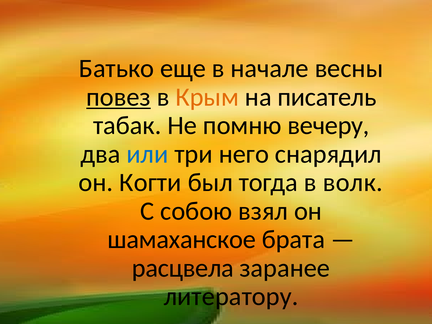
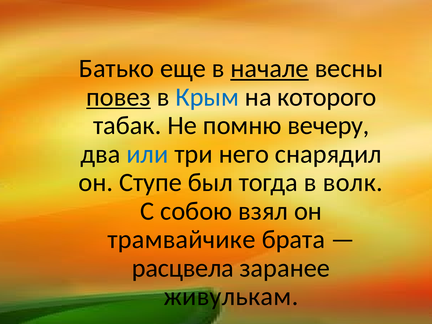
начале underline: none -> present
Крым colour: orange -> blue
писатель: писатель -> которого
Когти: Когти -> Ступе
шамаханское: шамаханское -> трамвайчике
литератору: литератору -> живулькам
